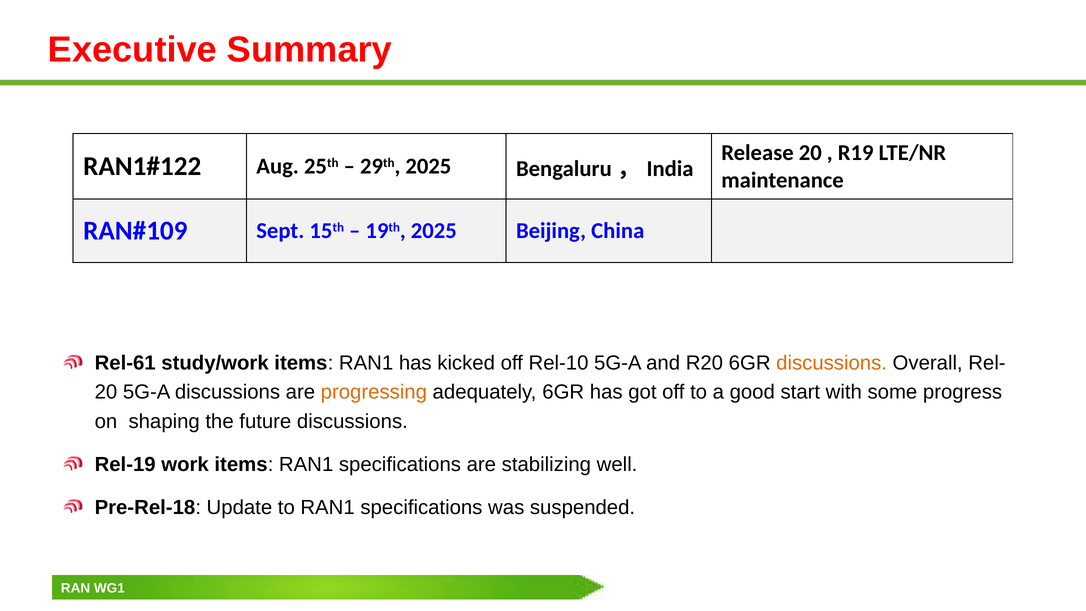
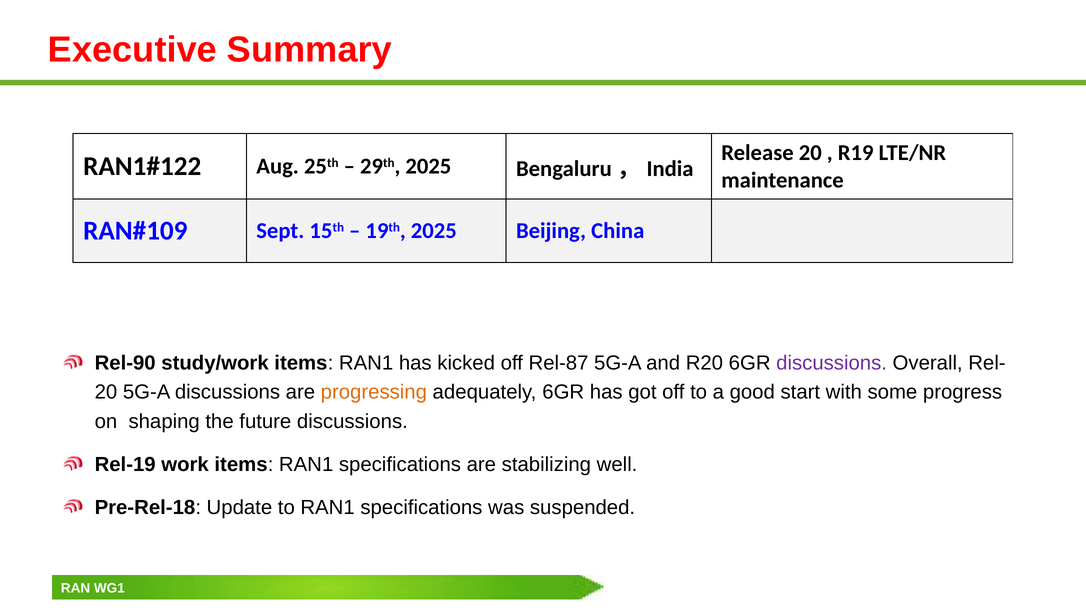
Rel-61: Rel-61 -> Rel-90
Rel-10: Rel-10 -> Rel-87
discussions at (832, 363) colour: orange -> purple
